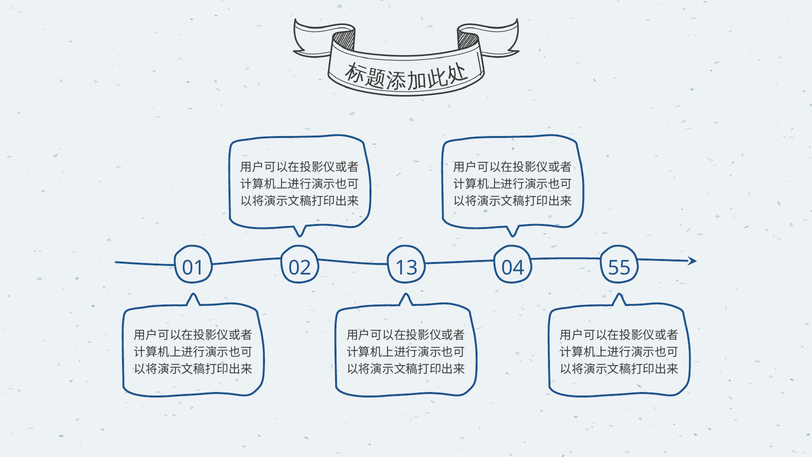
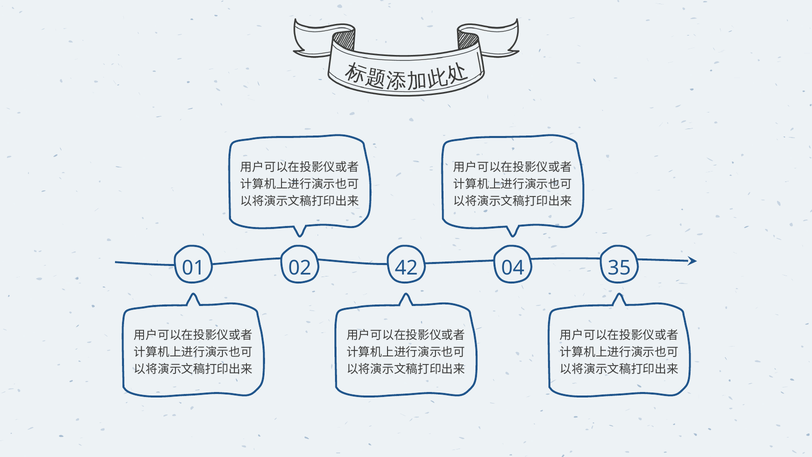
13: 13 -> 42
55: 55 -> 35
